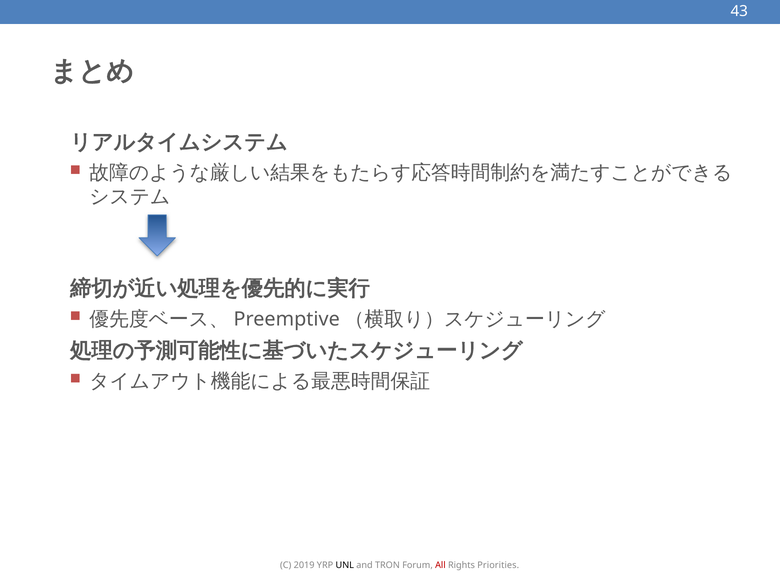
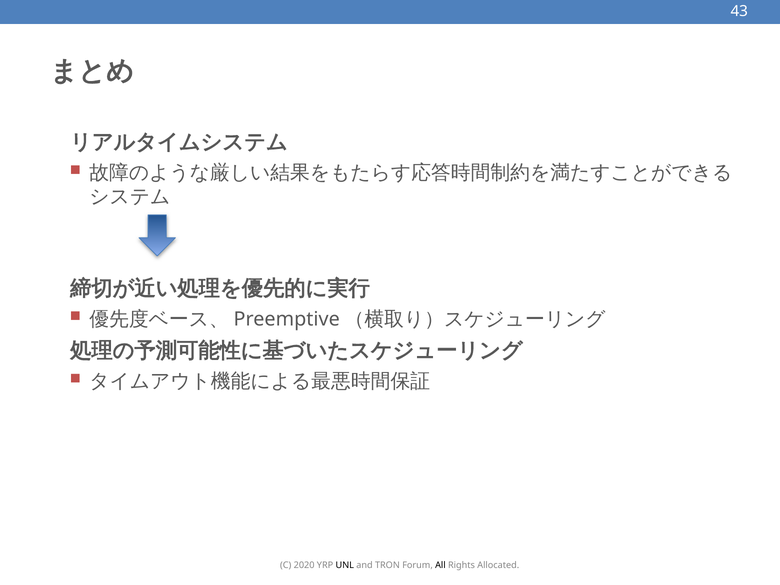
2019: 2019 -> 2020
All colour: red -> black
Priorities: Priorities -> Allocated
